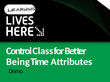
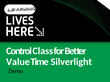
Being: Being -> Value
Attributes: Attributes -> Silverlight
